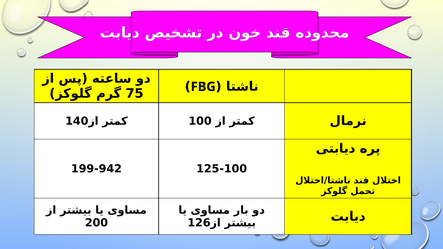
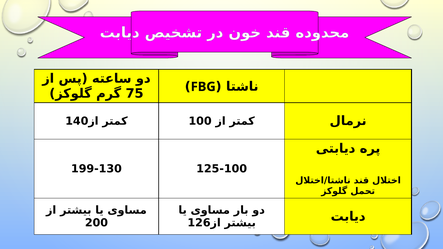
199-942: 199-942 -> 199-130
